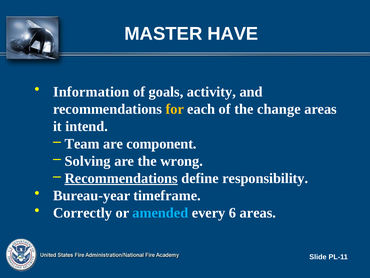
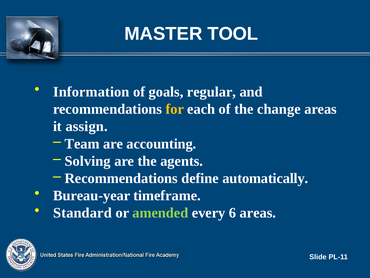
HAVE: HAVE -> TOOL
activity: activity -> regular
intend: intend -> assign
component: component -> accounting
wrong: wrong -> agents
Recommendations at (121, 178) underline: present -> none
responsibility: responsibility -> automatically
Correctly: Correctly -> Standard
amended colour: light blue -> light green
